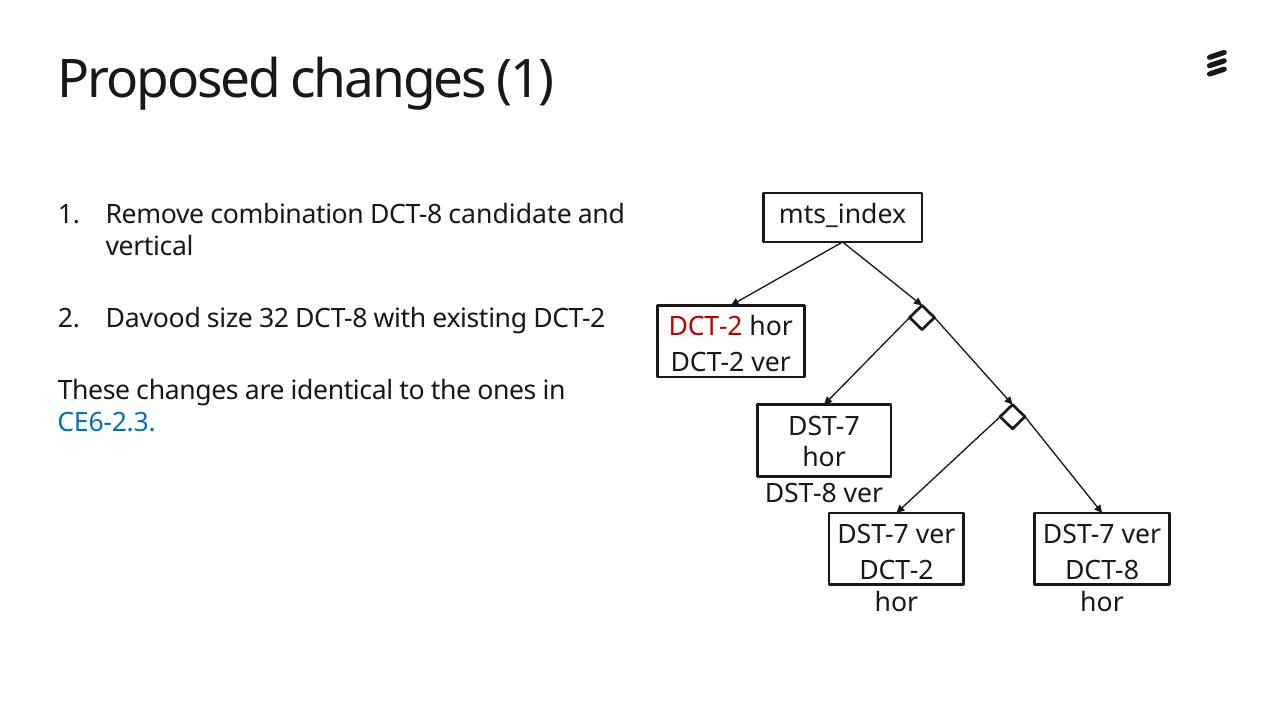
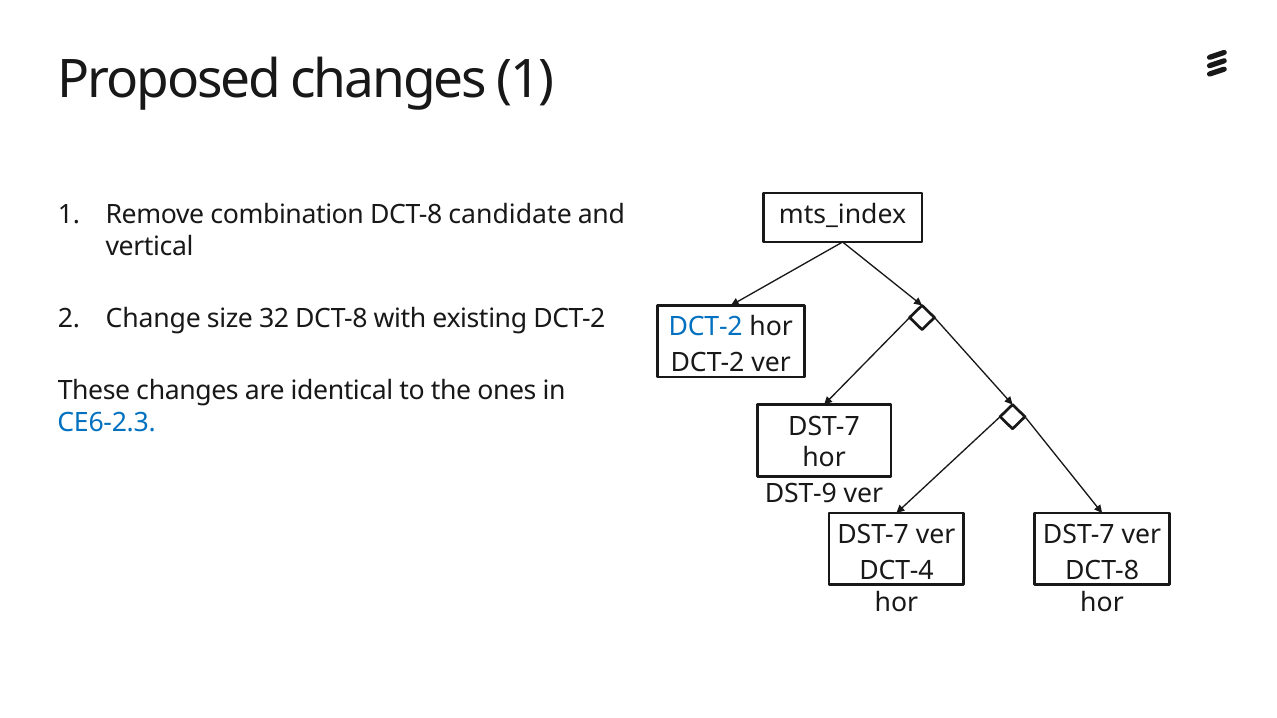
Davood: Davood -> Change
DCT-2 at (706, 327) colour: red -> blue
DST-8: DST-8 -> DST-9
DCT-2 at (896, 571): DCT-2 -> DCT-4
